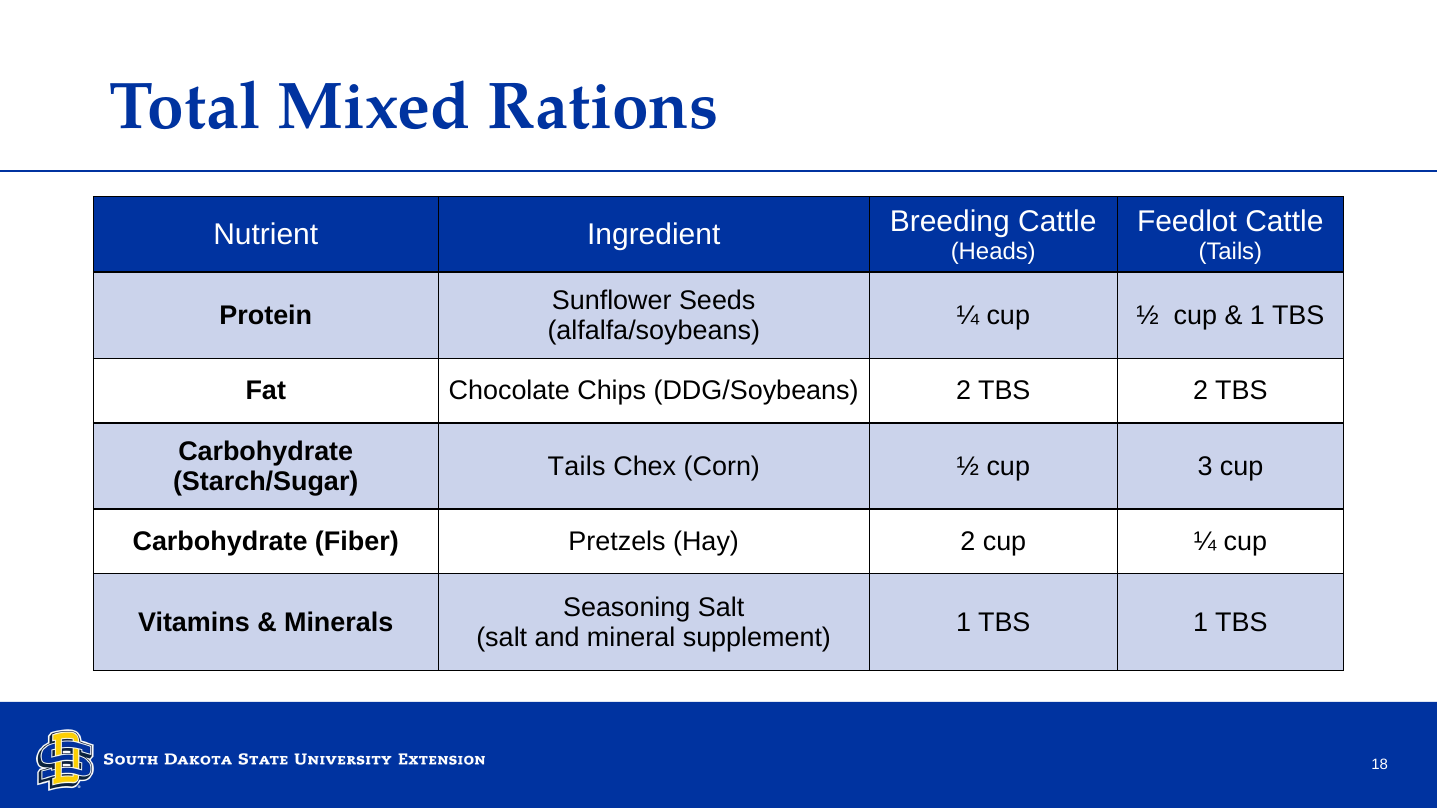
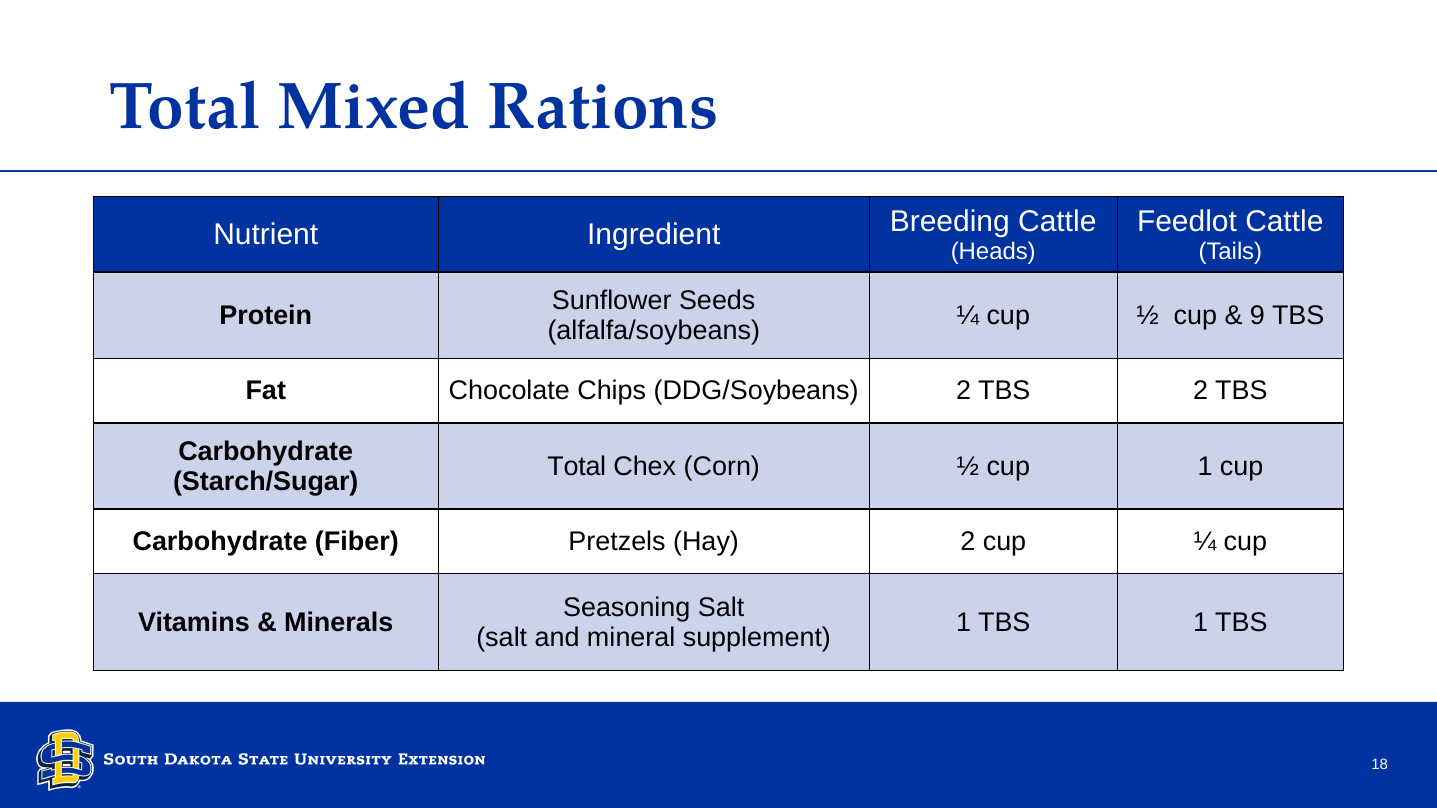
1 at (1257, 316): 1 -> 9
Tails at (577, 467): Tails -> Total
cup 3: 3 -> 1
